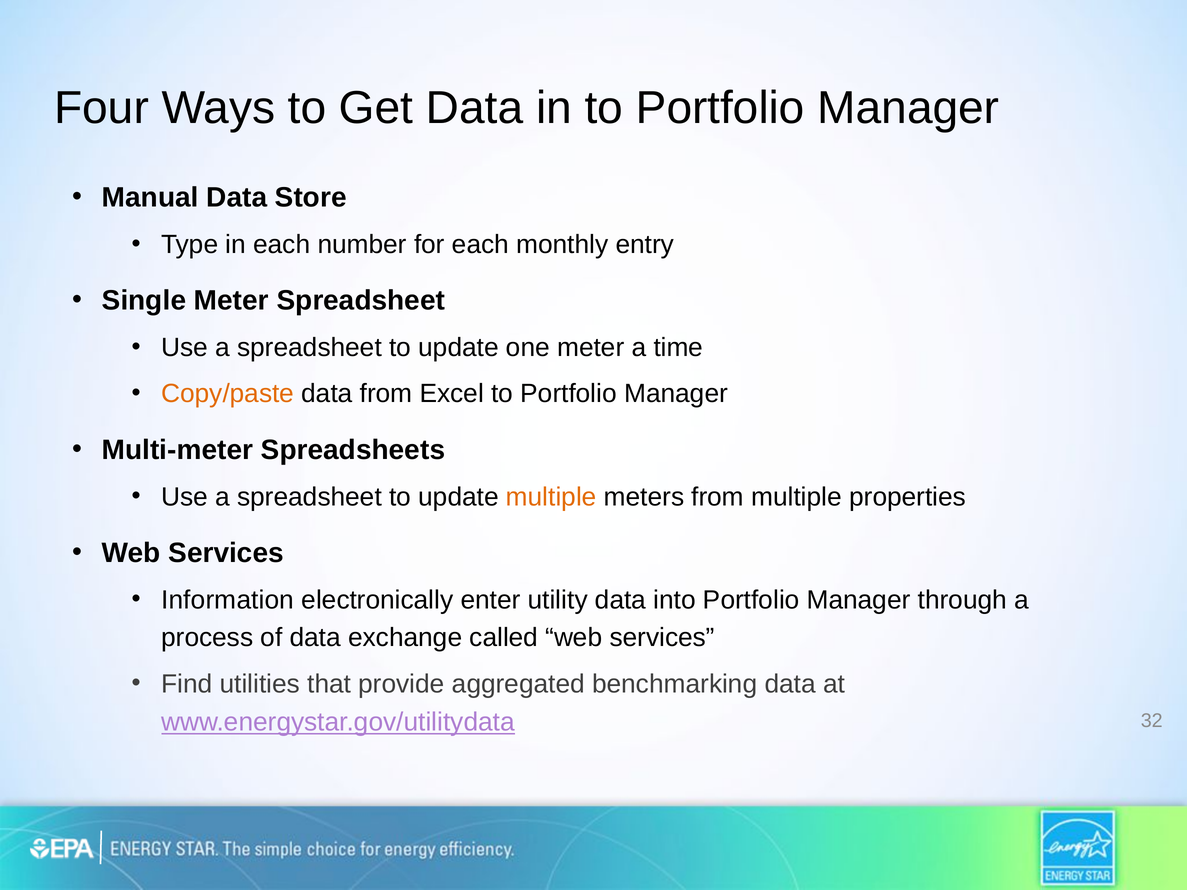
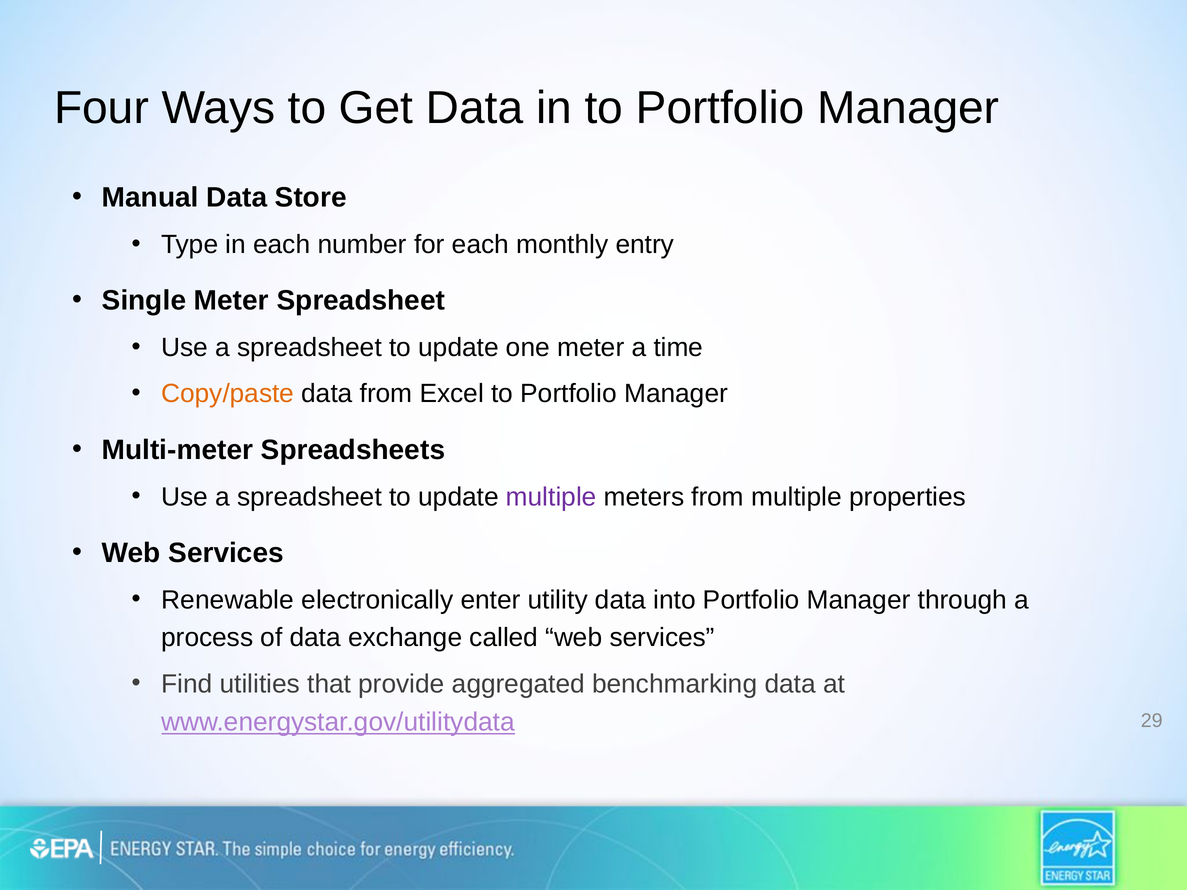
multiple at (551, 497) colour: orange -> purple
Information: Information -> Renewable
32: 32 -> 29
